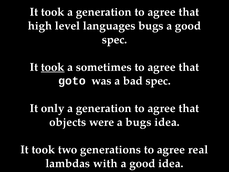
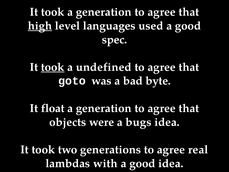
high underline: none -> present
languages bugs: bugs -> used
sometimes: sometimes -> undefined
bad spec: spec -> byte
only: only -> float
